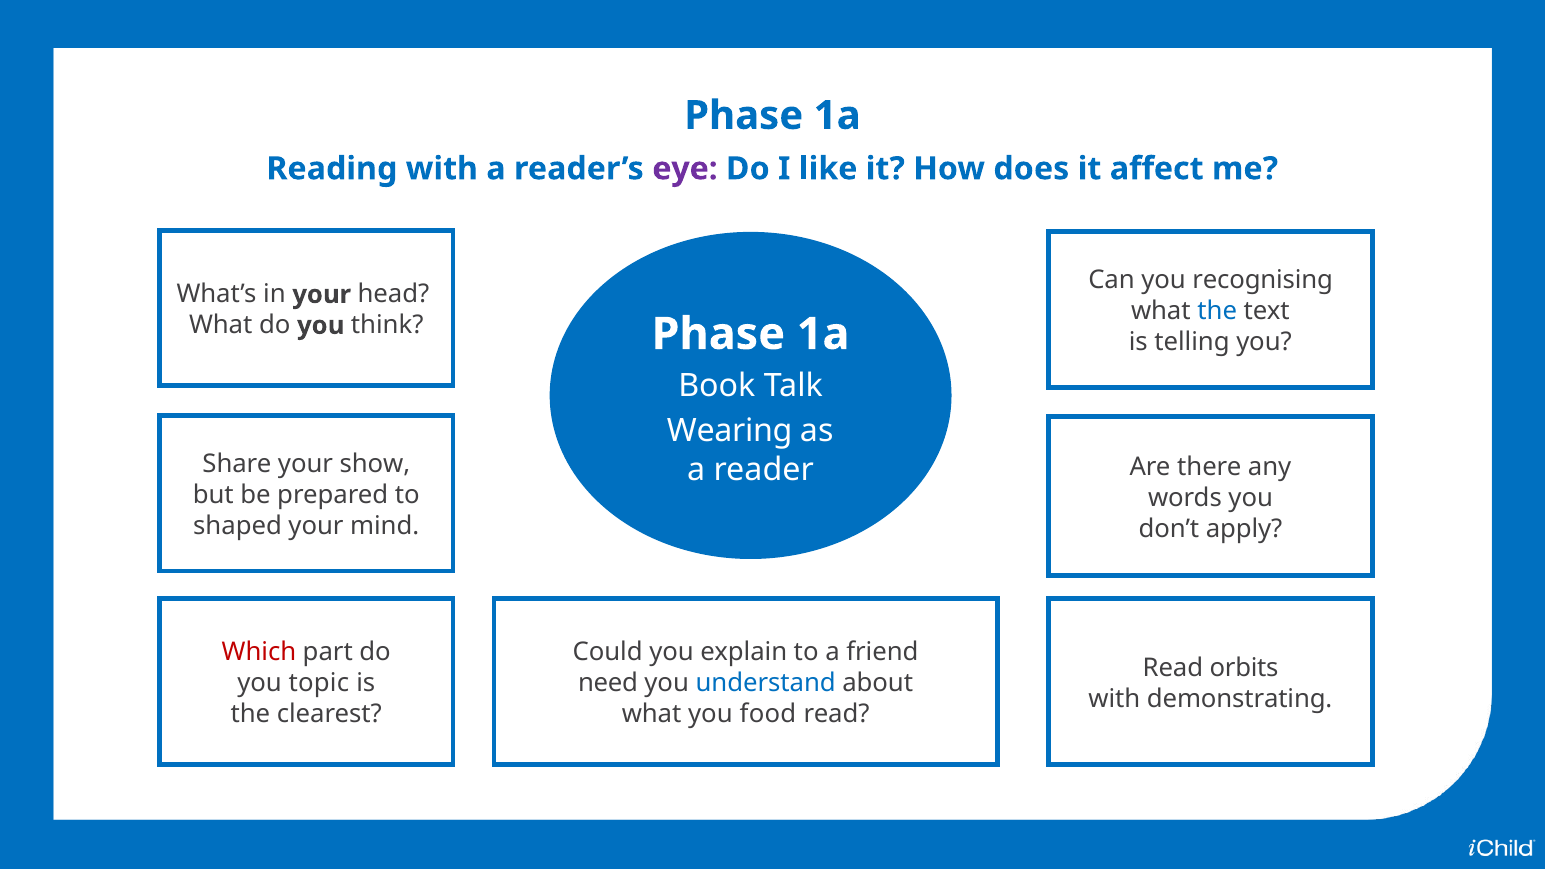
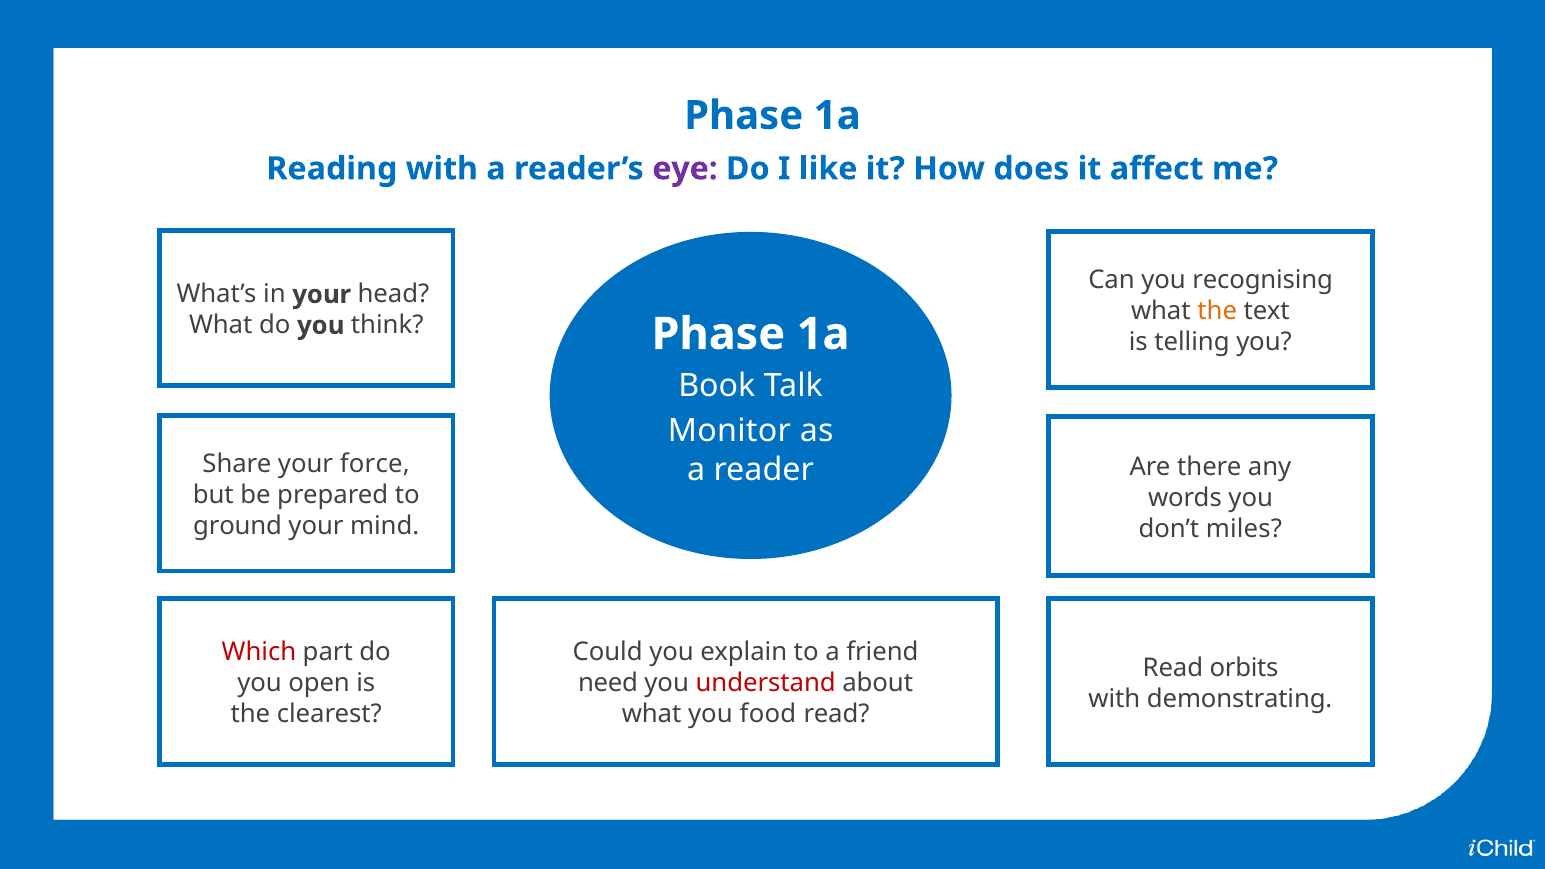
the at (1217, 311) colour: blue -> orange
Wearing: Wearing -> Monitor
show: show -> force
shaped: shaped -> ground
apply: apply -> miles
topic: topic -> open
understand colour: blue -> red
